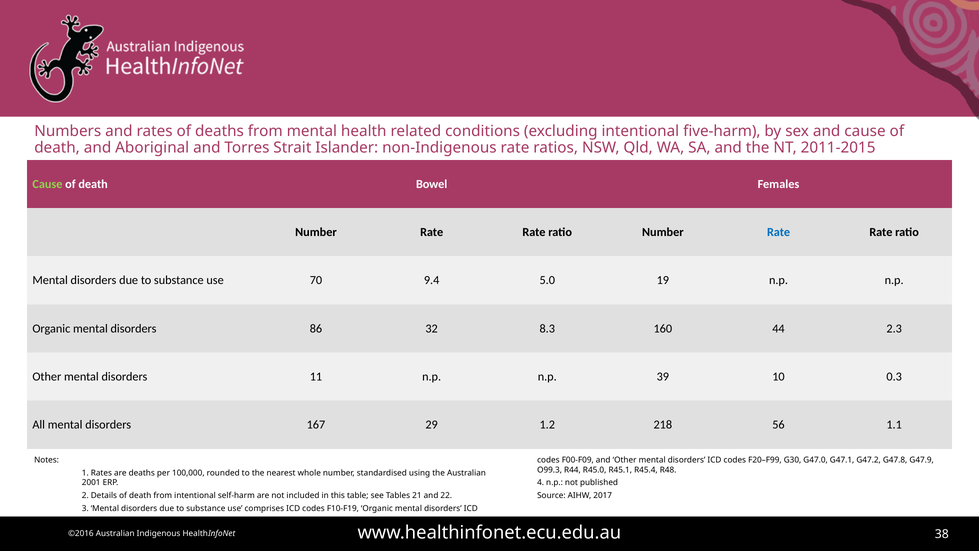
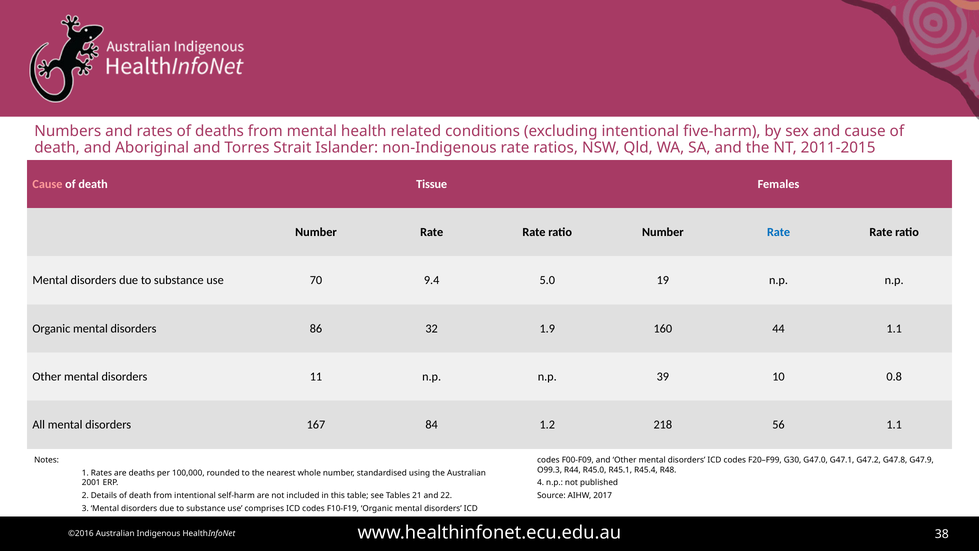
Cause at (47, 184) colour: light green -> pink
Bowel: Bowel -> Tissue
8.3: 8.3 -> 1.9
44 2.3: 2.3 -> 1.1
0.3: 0.3 -> 0.8
29: 29 -> 84
